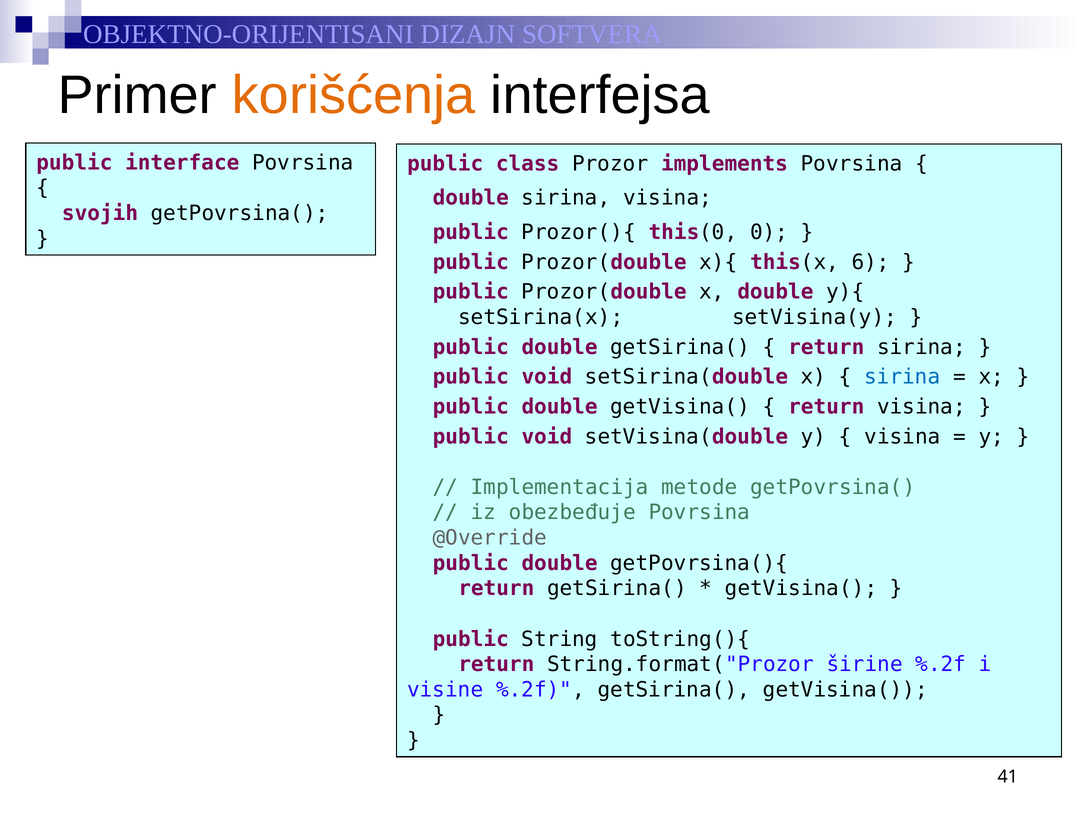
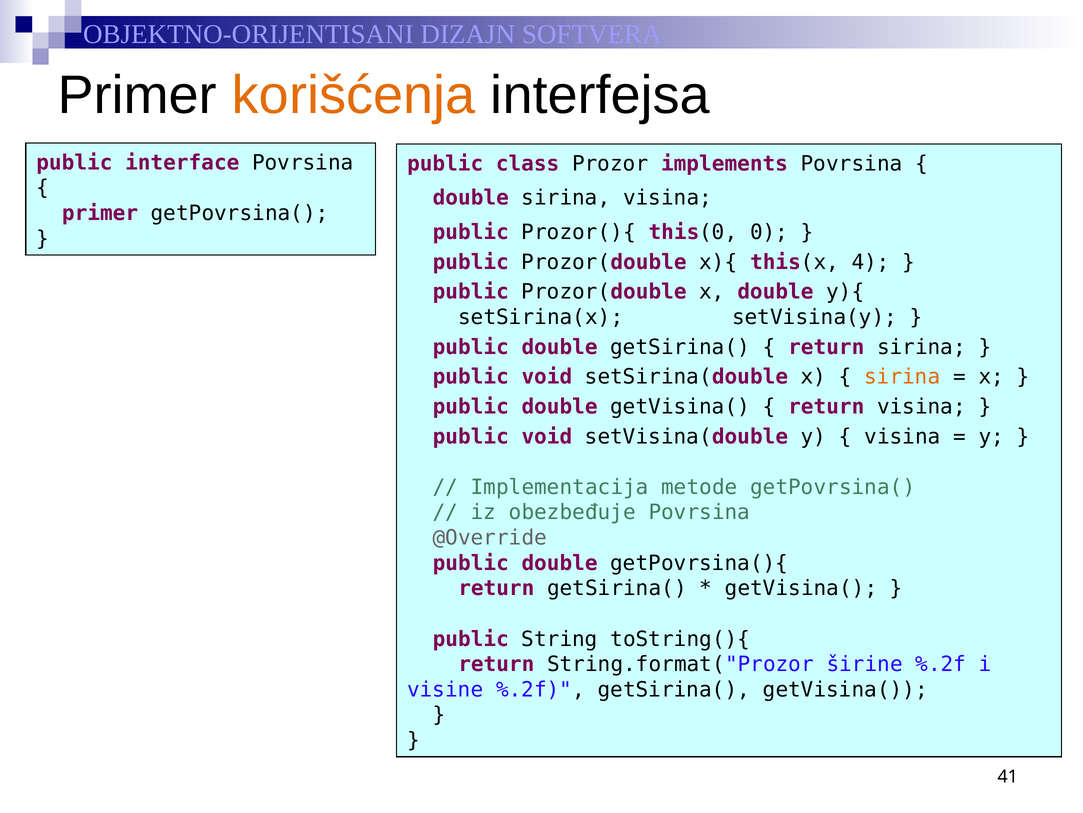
svojih at (100, 213): svojih -> primer
6: 6 -> 4
sirina at (902, 377) colour: blue -> orange
